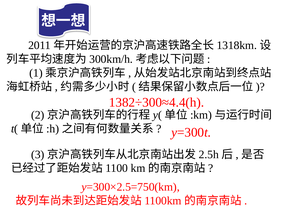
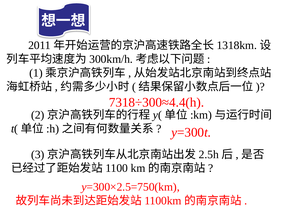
1382÷300≈4.4(h: 1382÷300≈4.4(h -> 7318÷300≈4.4(h
